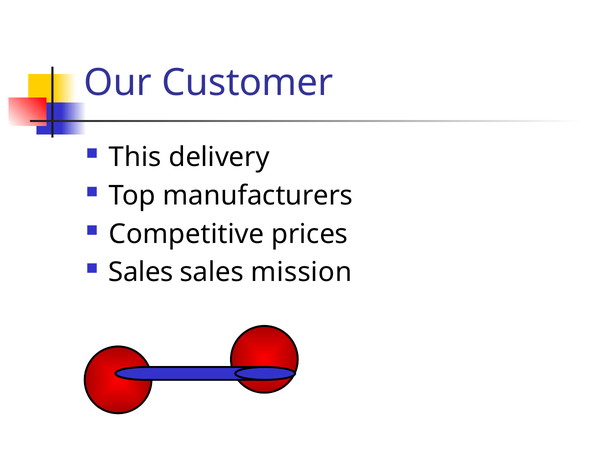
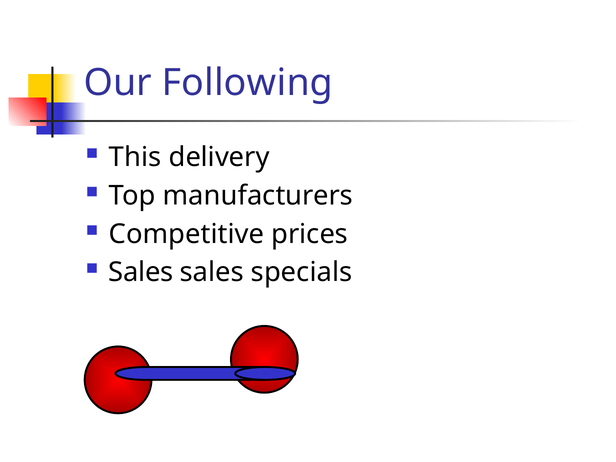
Customer: Customer -> Following
mission: mission -> specials
